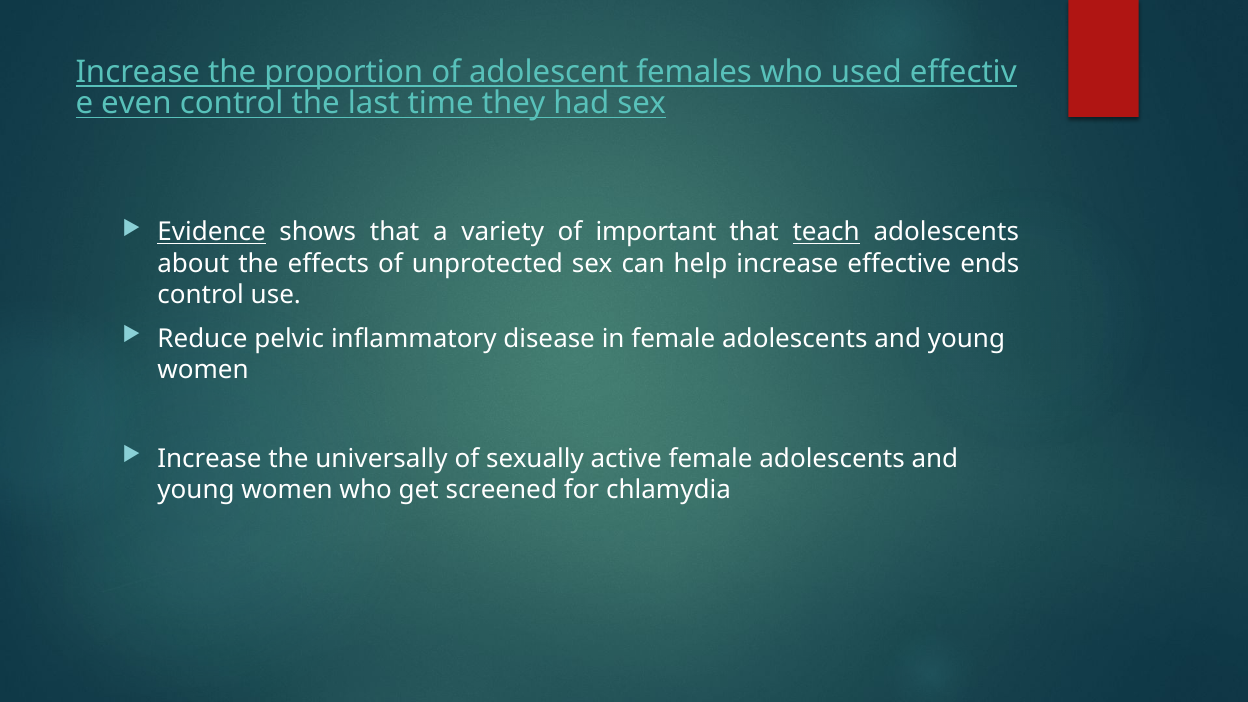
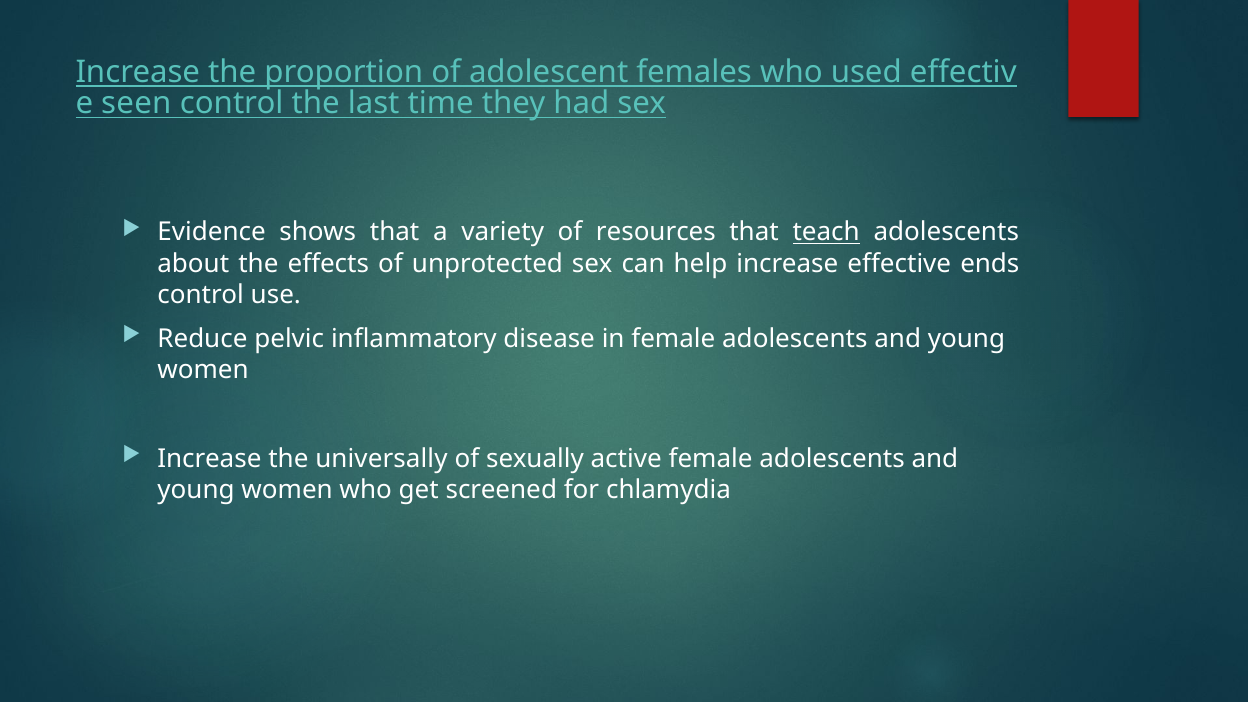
even: even -> seen
Evidence underline: present -> none
important: important -> resources
